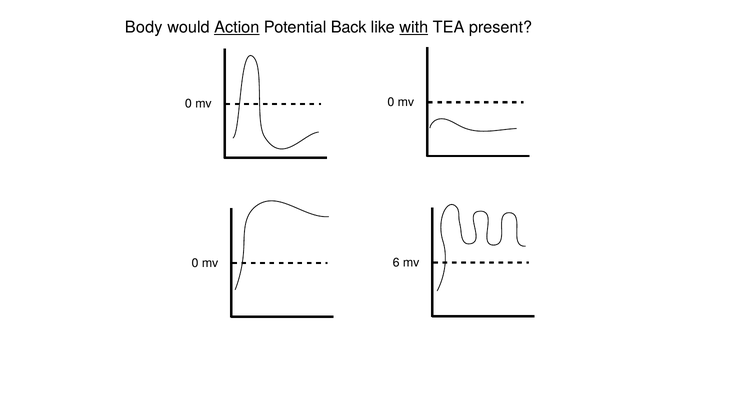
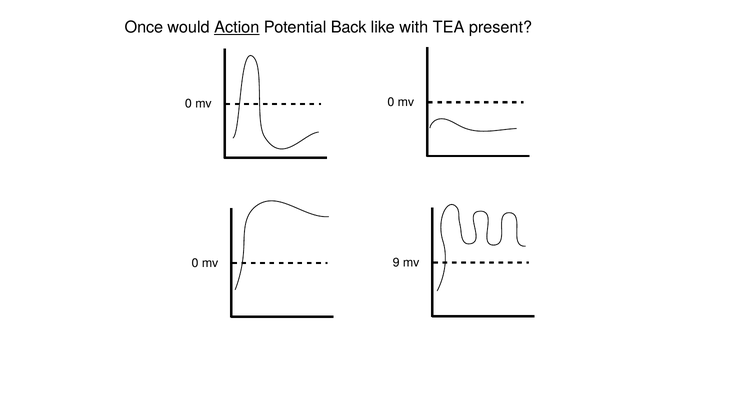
Body: Body -> Once
with underline: present -> none
6: 6 -> 9
